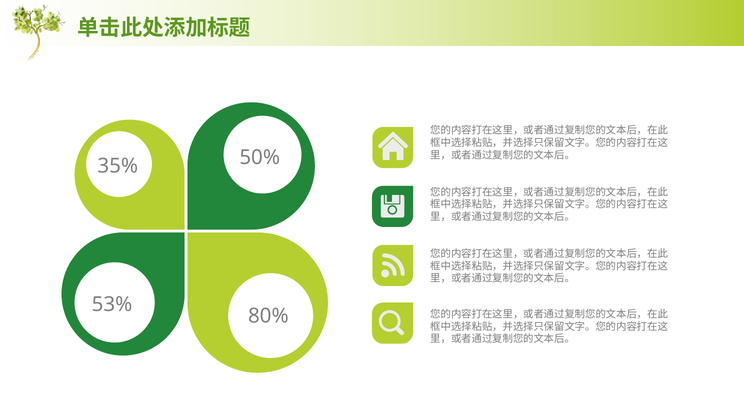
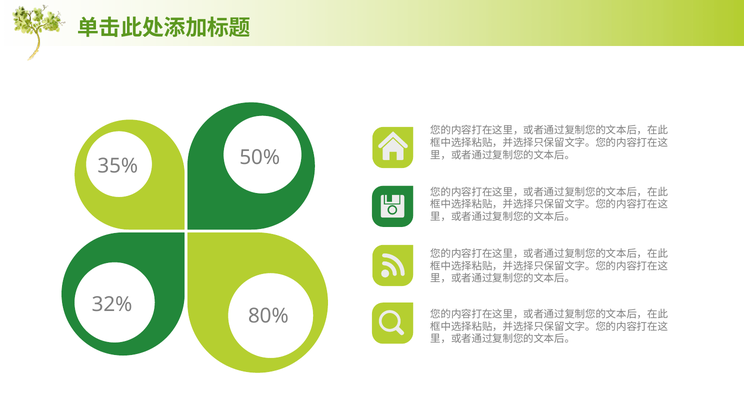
53%: 53% -> 32%
